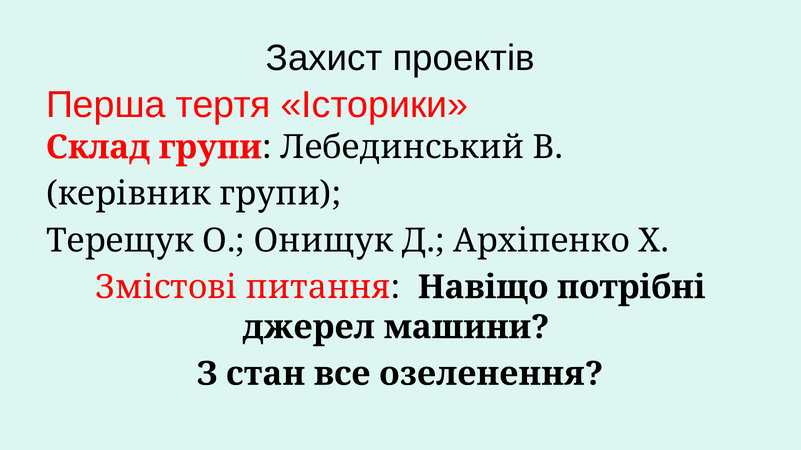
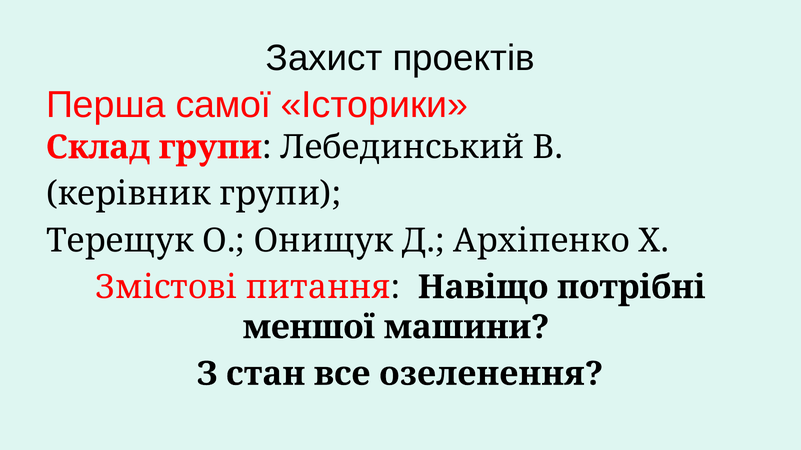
тертя: тертя -> самої
джерел: джерел -> меншої
